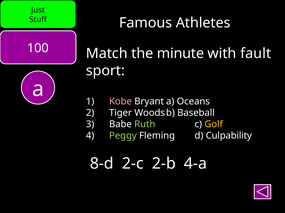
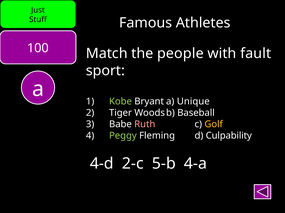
minute: minute -> people
Kobe colour: pink -> light green
Oceans: Oceans -> Unique
Ruth colour: light green -> pink
8-d: 8-d -> 4-d
2-b: 2-b -> 5-b
